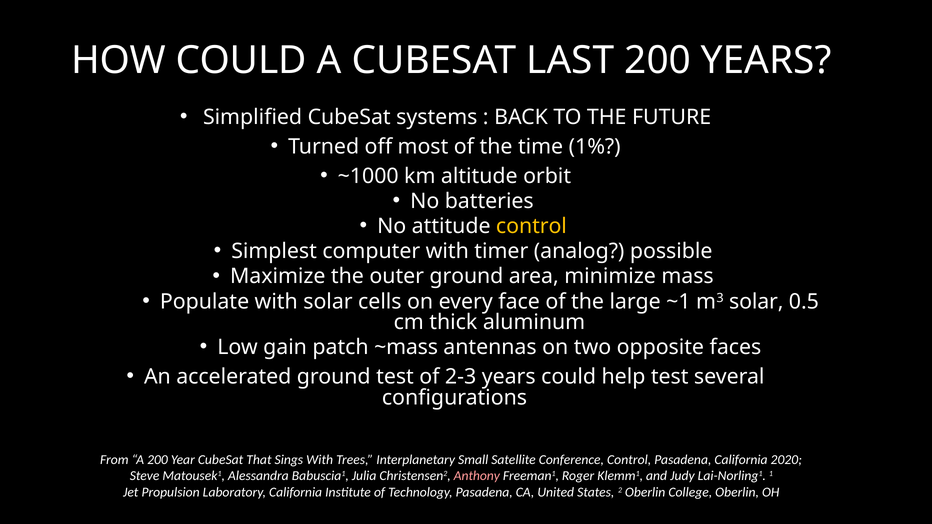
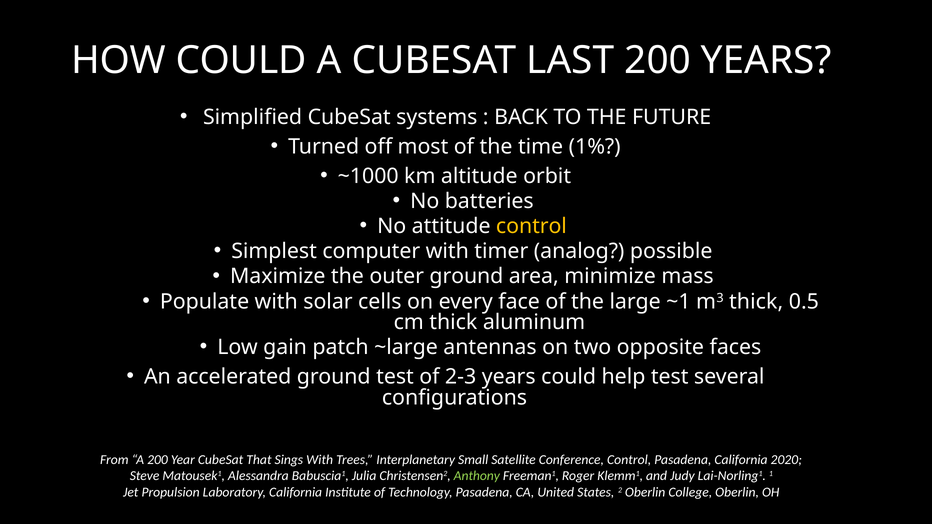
m3 solar: solar -> thick
~mass: ~mass -> ~large
Anthony colour: pink -> light green
